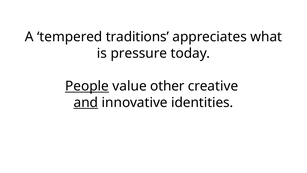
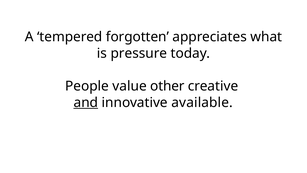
traditions: traditions -> forgotten
People underline: present -> none
identities: identities -> available
